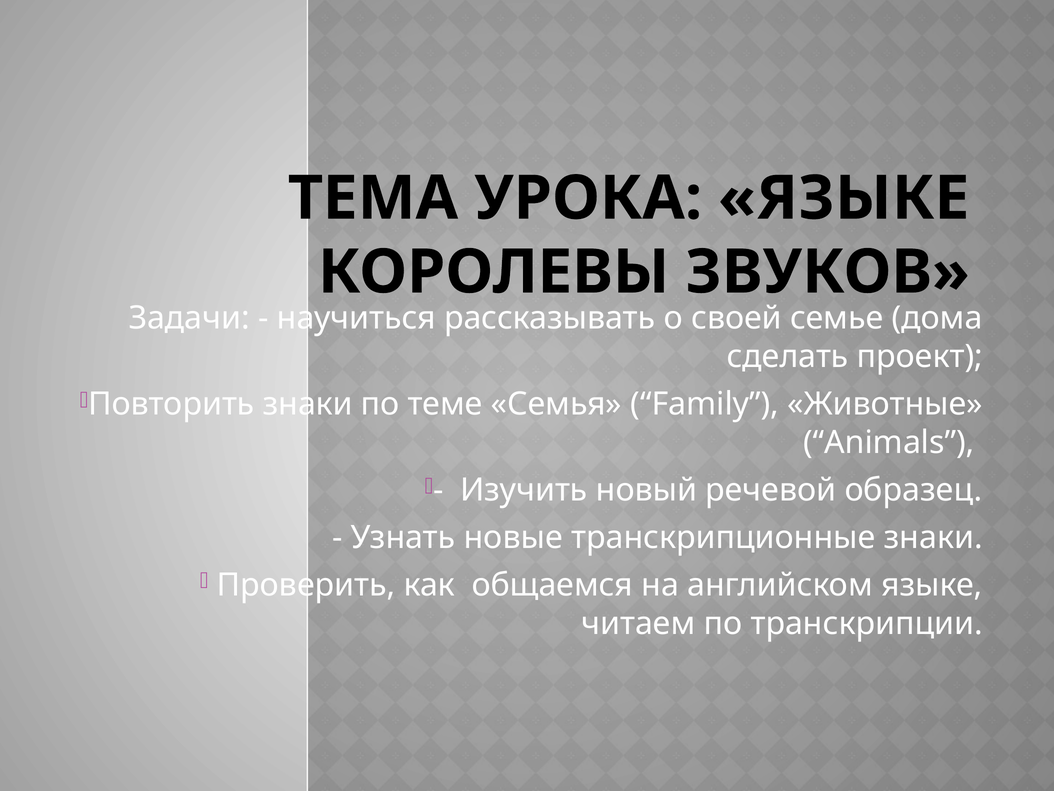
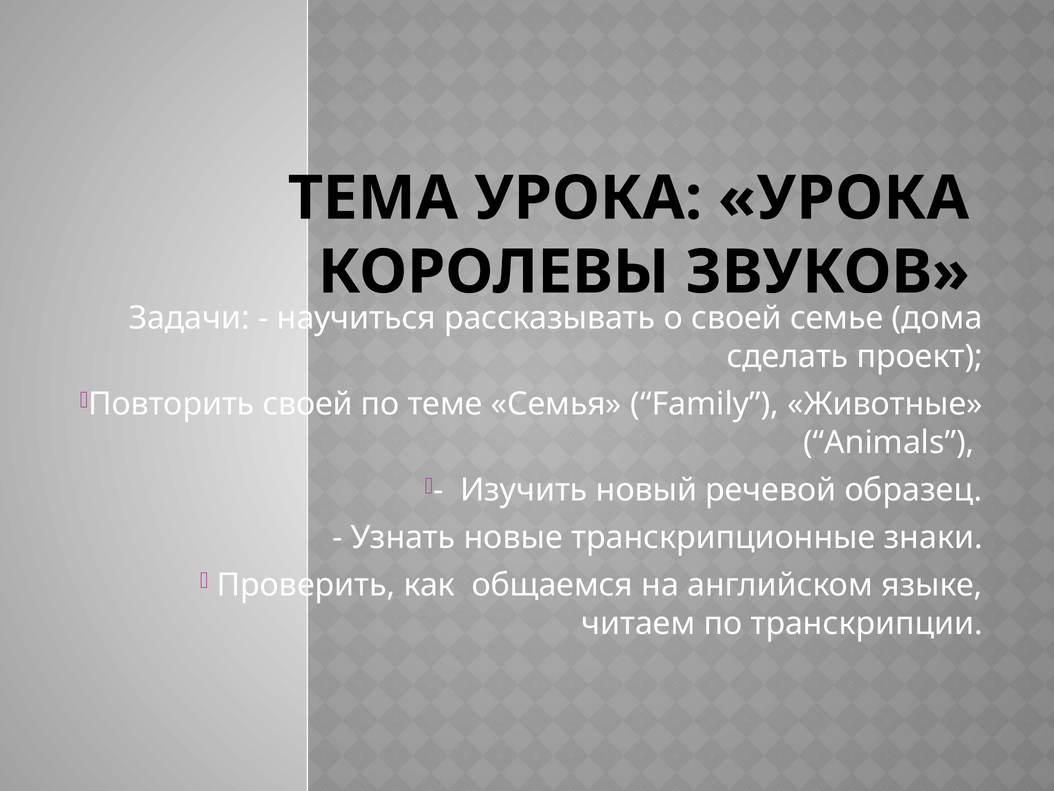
УРОКА ЯЗЫКЕ: ЯЗЫКЕ -> УРОКА
Повторить знаки: знаки -> своей
